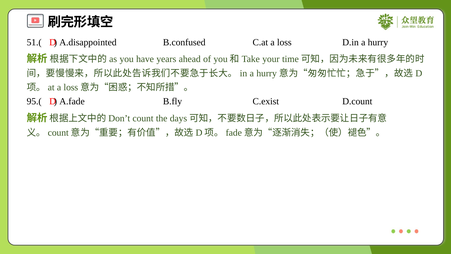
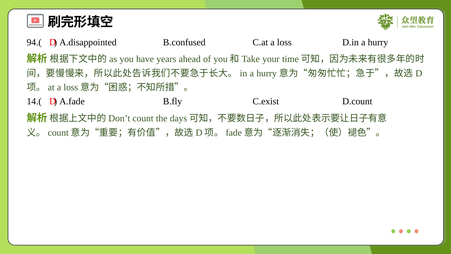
51.(: 51.( -> 94.(
95.(: 95.( -> 14.(
